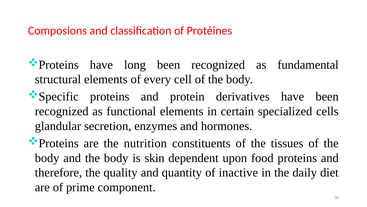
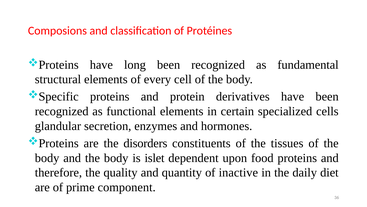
nutrition: nutrition -> disorders
skin: skin -> islet
